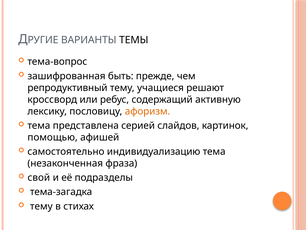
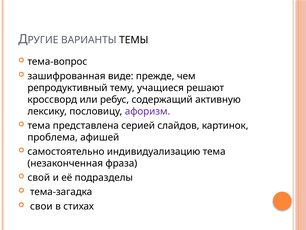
быть: быть -> виде
афоризм colour: orange -> purple
помощью: помощью -> проблема
тему at (41, 206): тему -> свои
